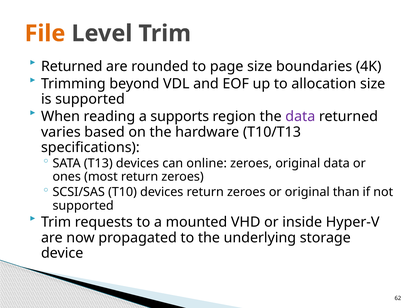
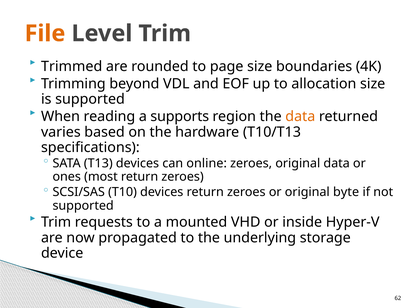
Returned at (72, 66): Returned -> Trimmed
data at (300, 117) colour: purple -> orange
than: than -> byte
